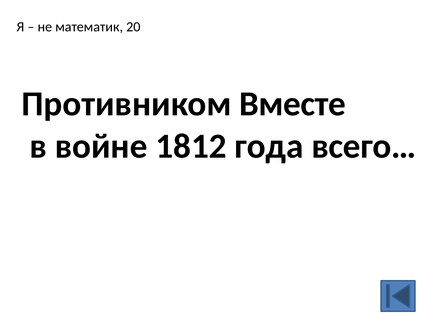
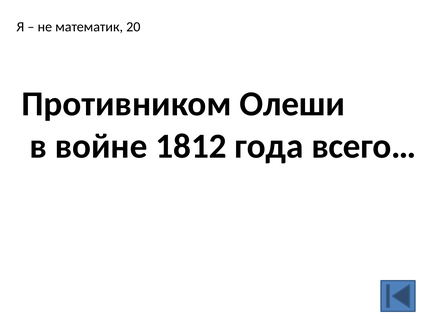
Вместе: Вместе -> Олеши
